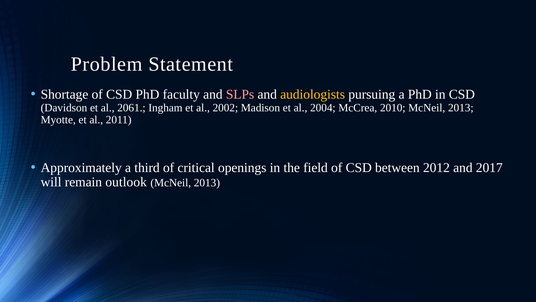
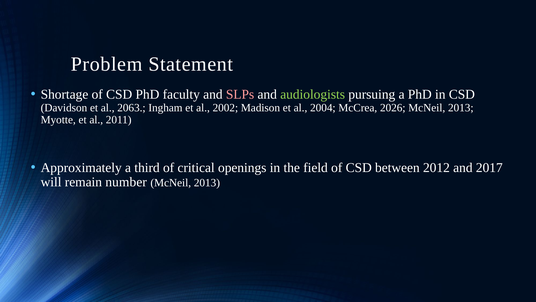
audiologists colour: yellow -> light green
2061: 2061 -> 2063
2010: 2010 -> 2026
outlook: outlook -> number
